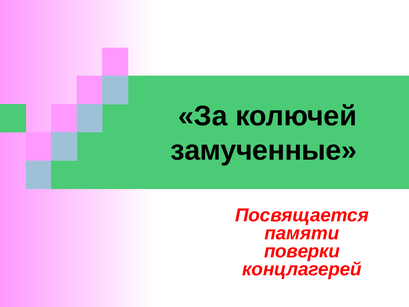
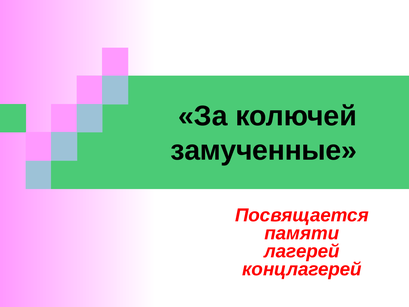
поверки: поверки -> лагерей
